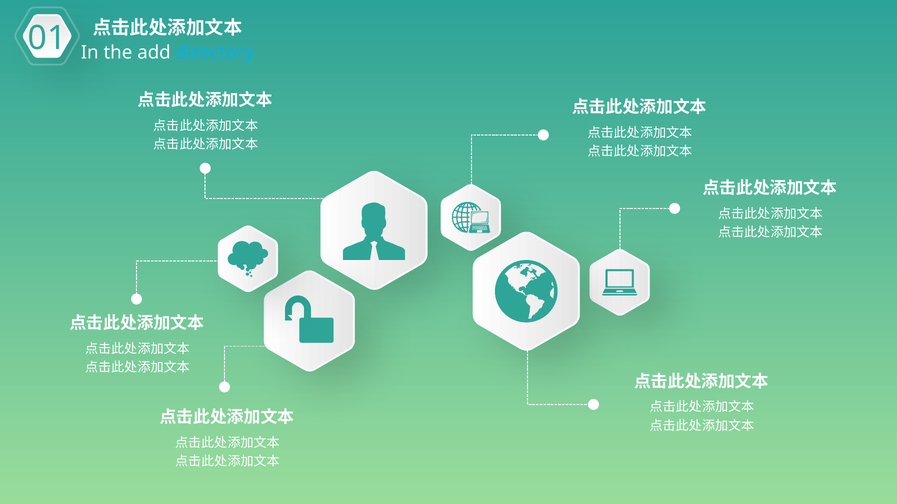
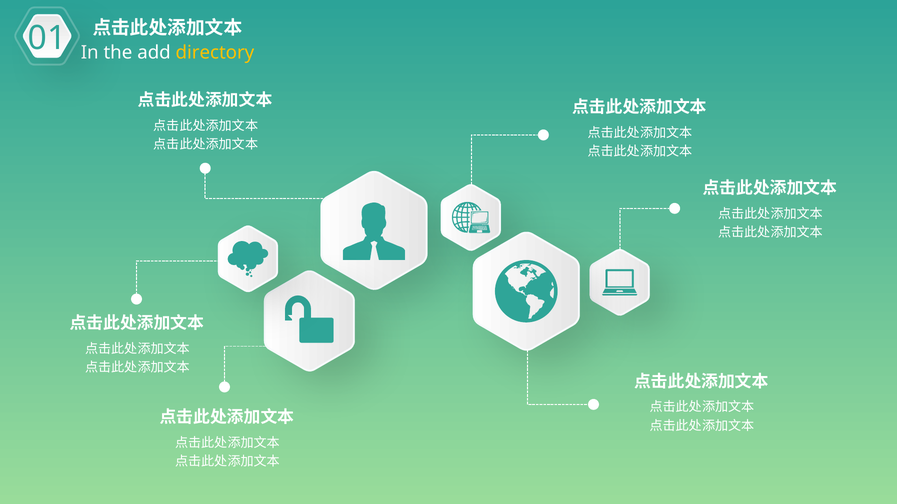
directory colour: light blue -> yellow
